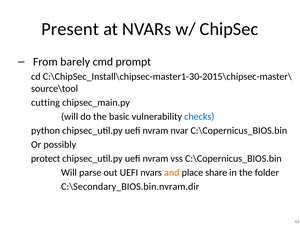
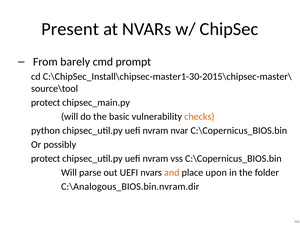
cutting at (46, 103): cutting -> protect
checks colour: blue -> orange
share: share -> upon
C:\Secondary_BIOS.bin.nvram.dir: C:\Secondary_BIOS.bin.nvram.dir -> C:\Analogous_BIOS.bin.nvram.dir
